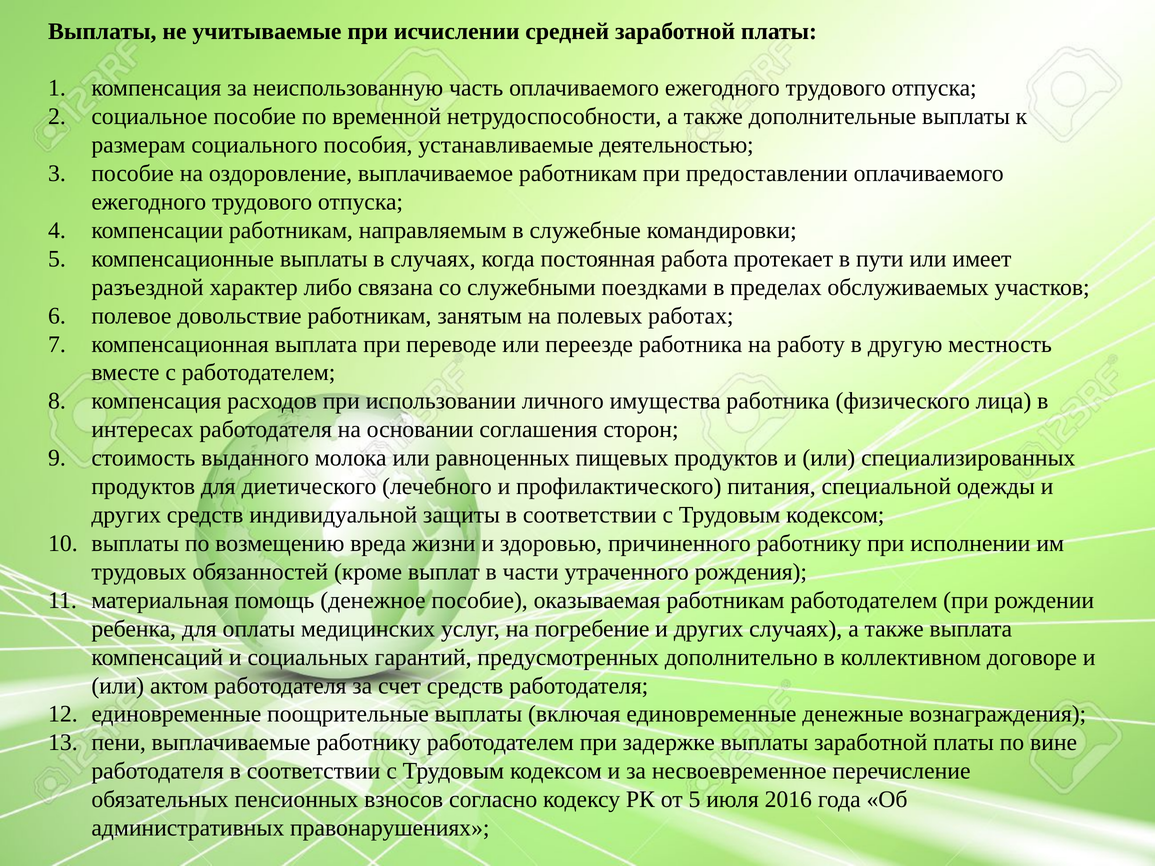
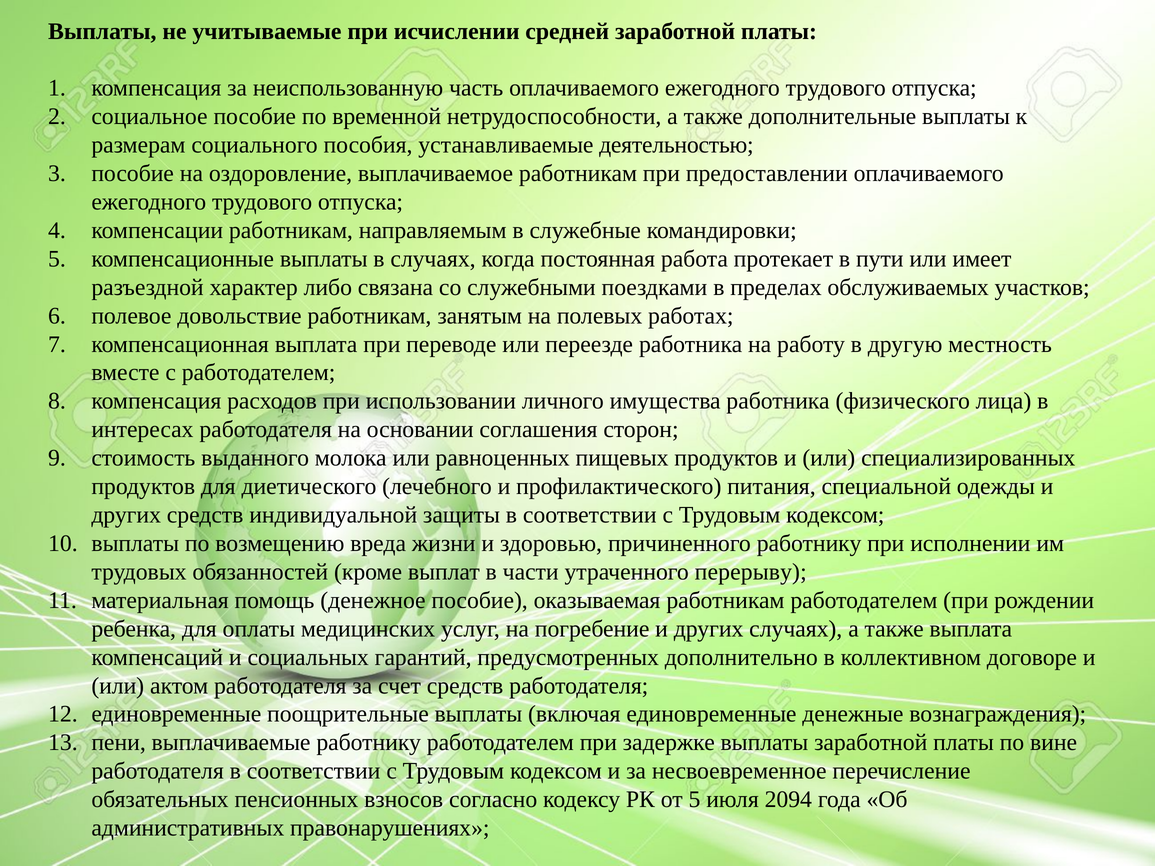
рождения: рождения -> перерыву
2016: 2016 -> 2094
